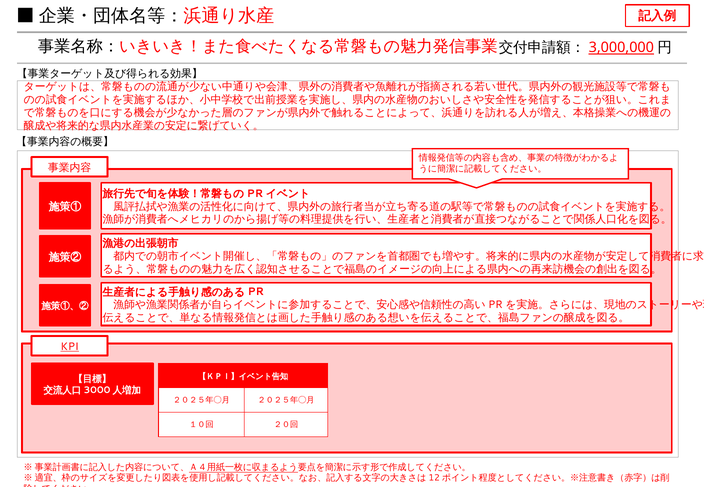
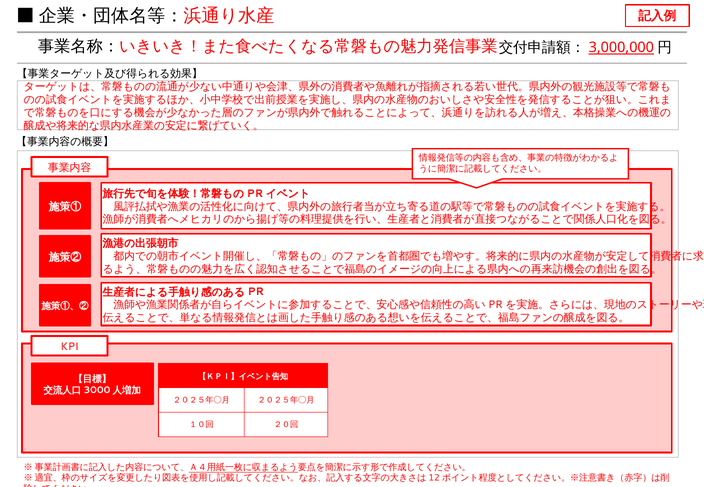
KPI underline: present -> none
